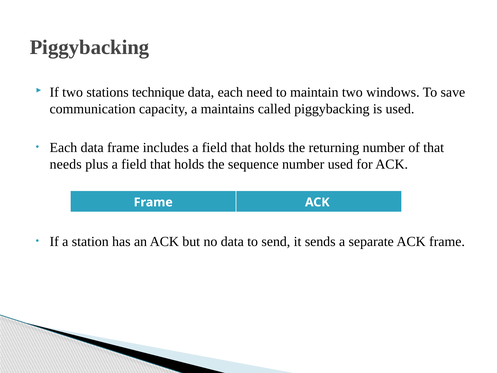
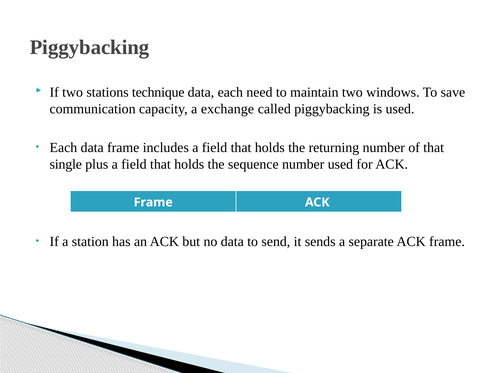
maintains: maintains -> exchange
needs: needs -> single
